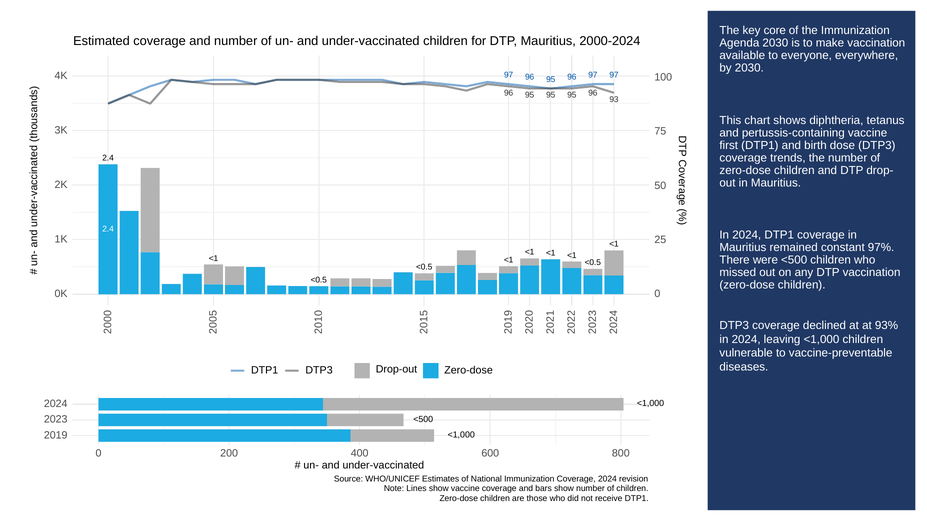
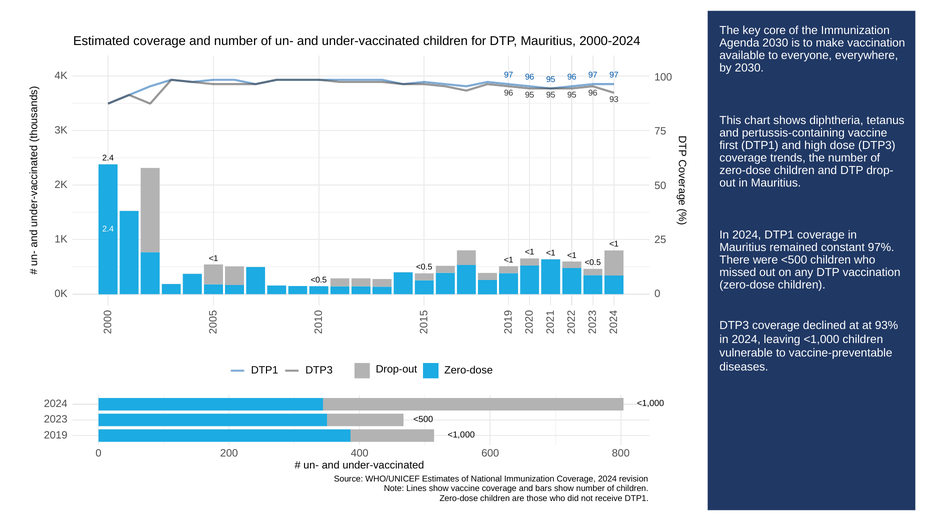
birth: birth -> high
